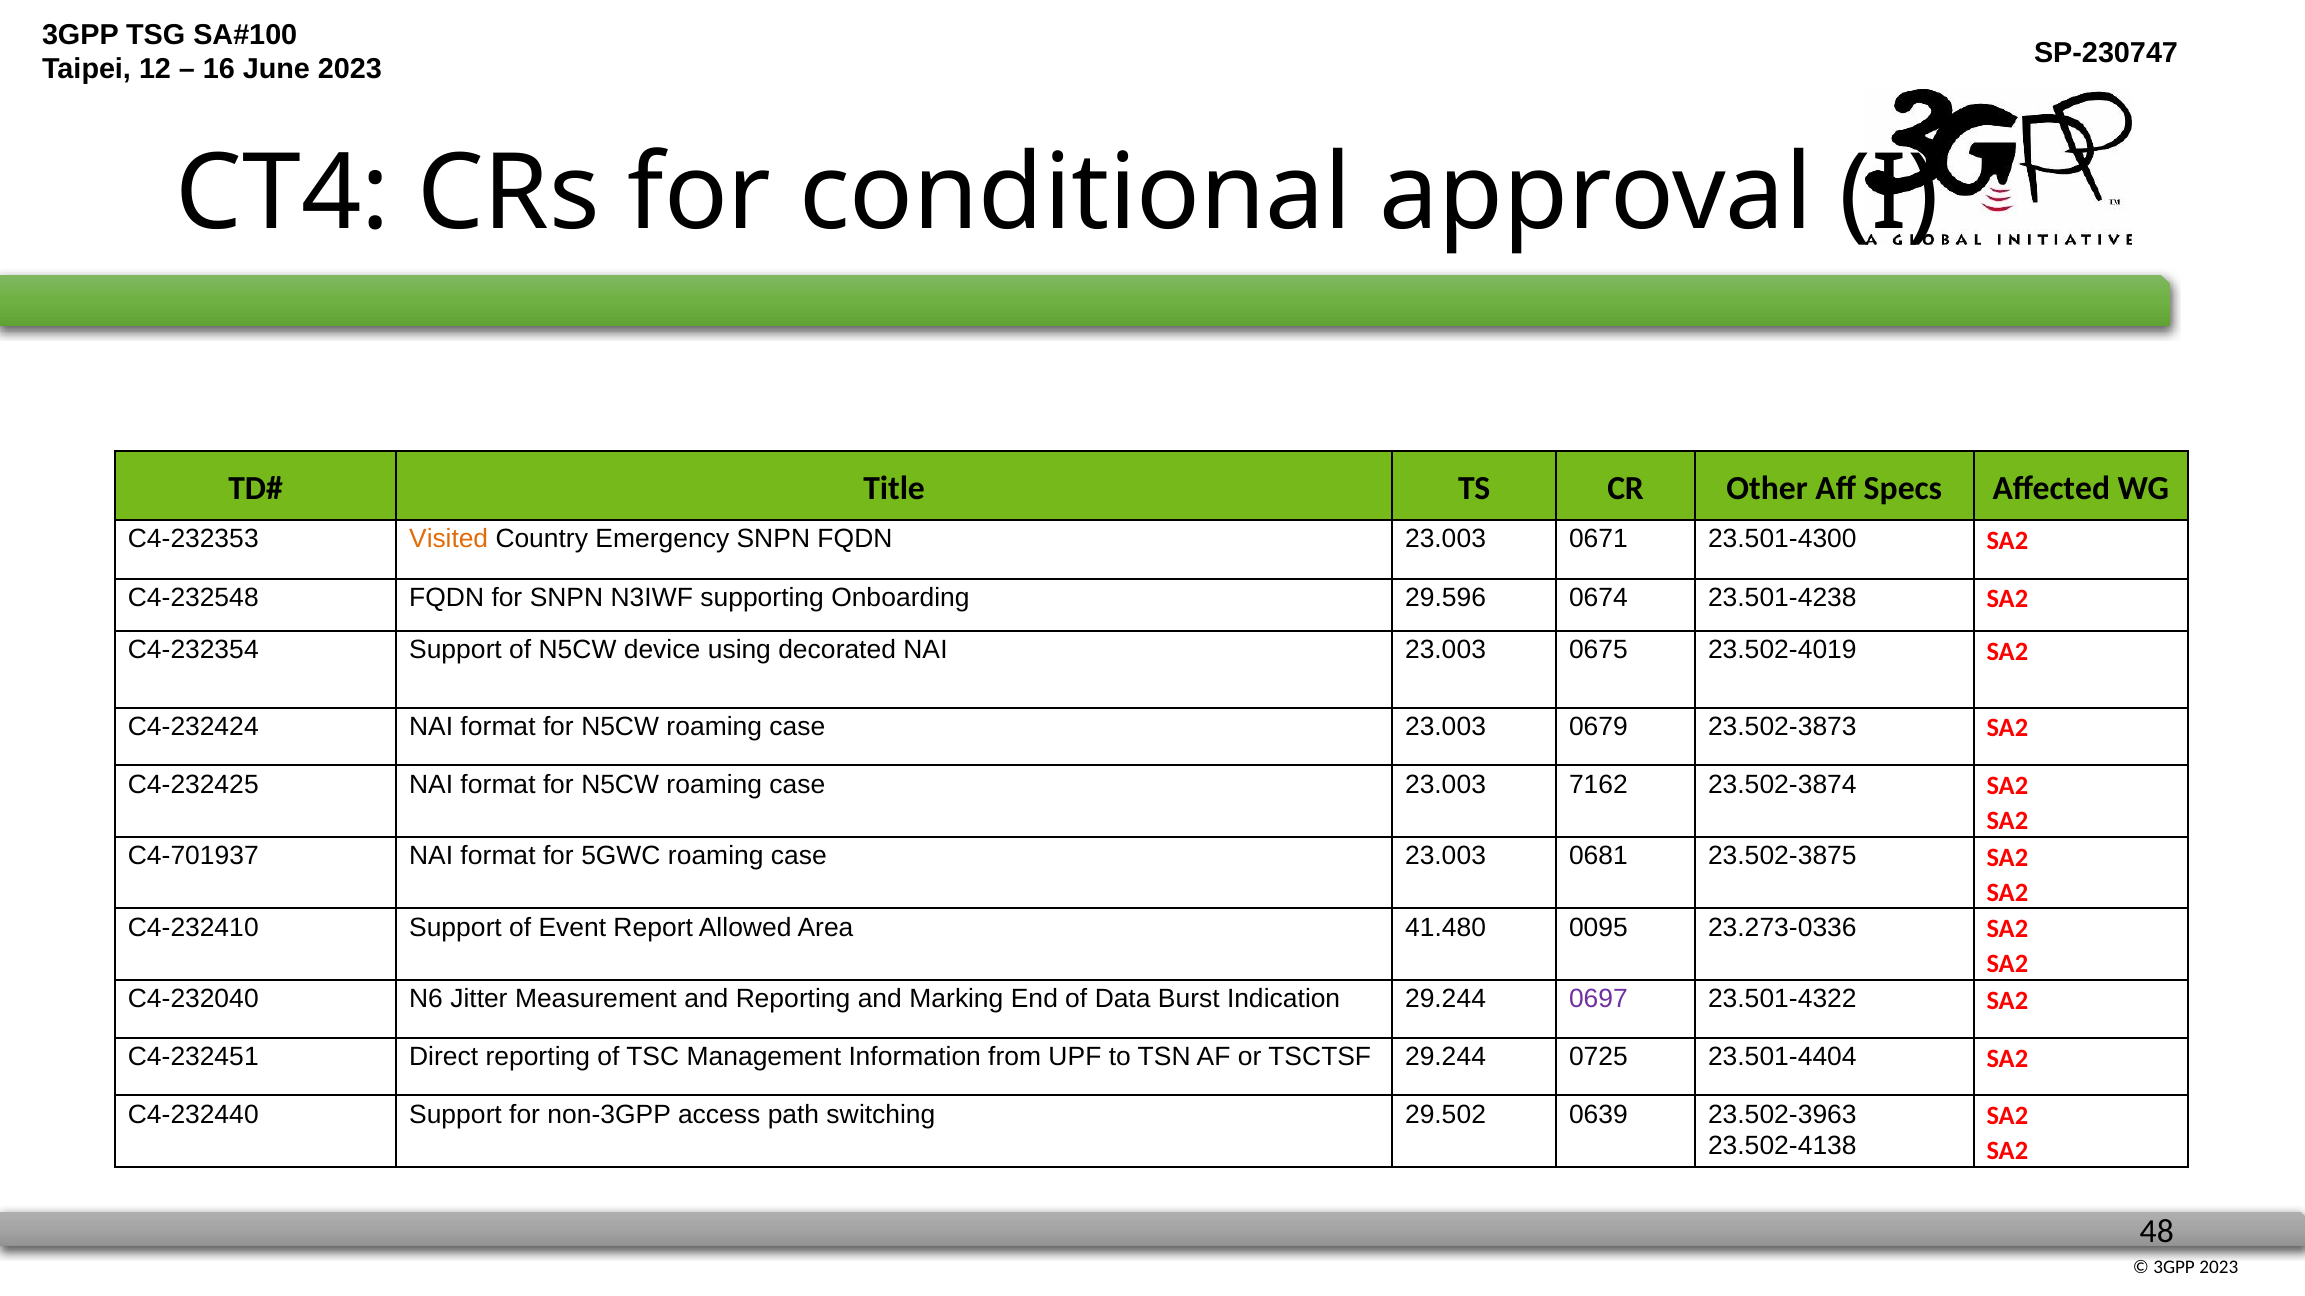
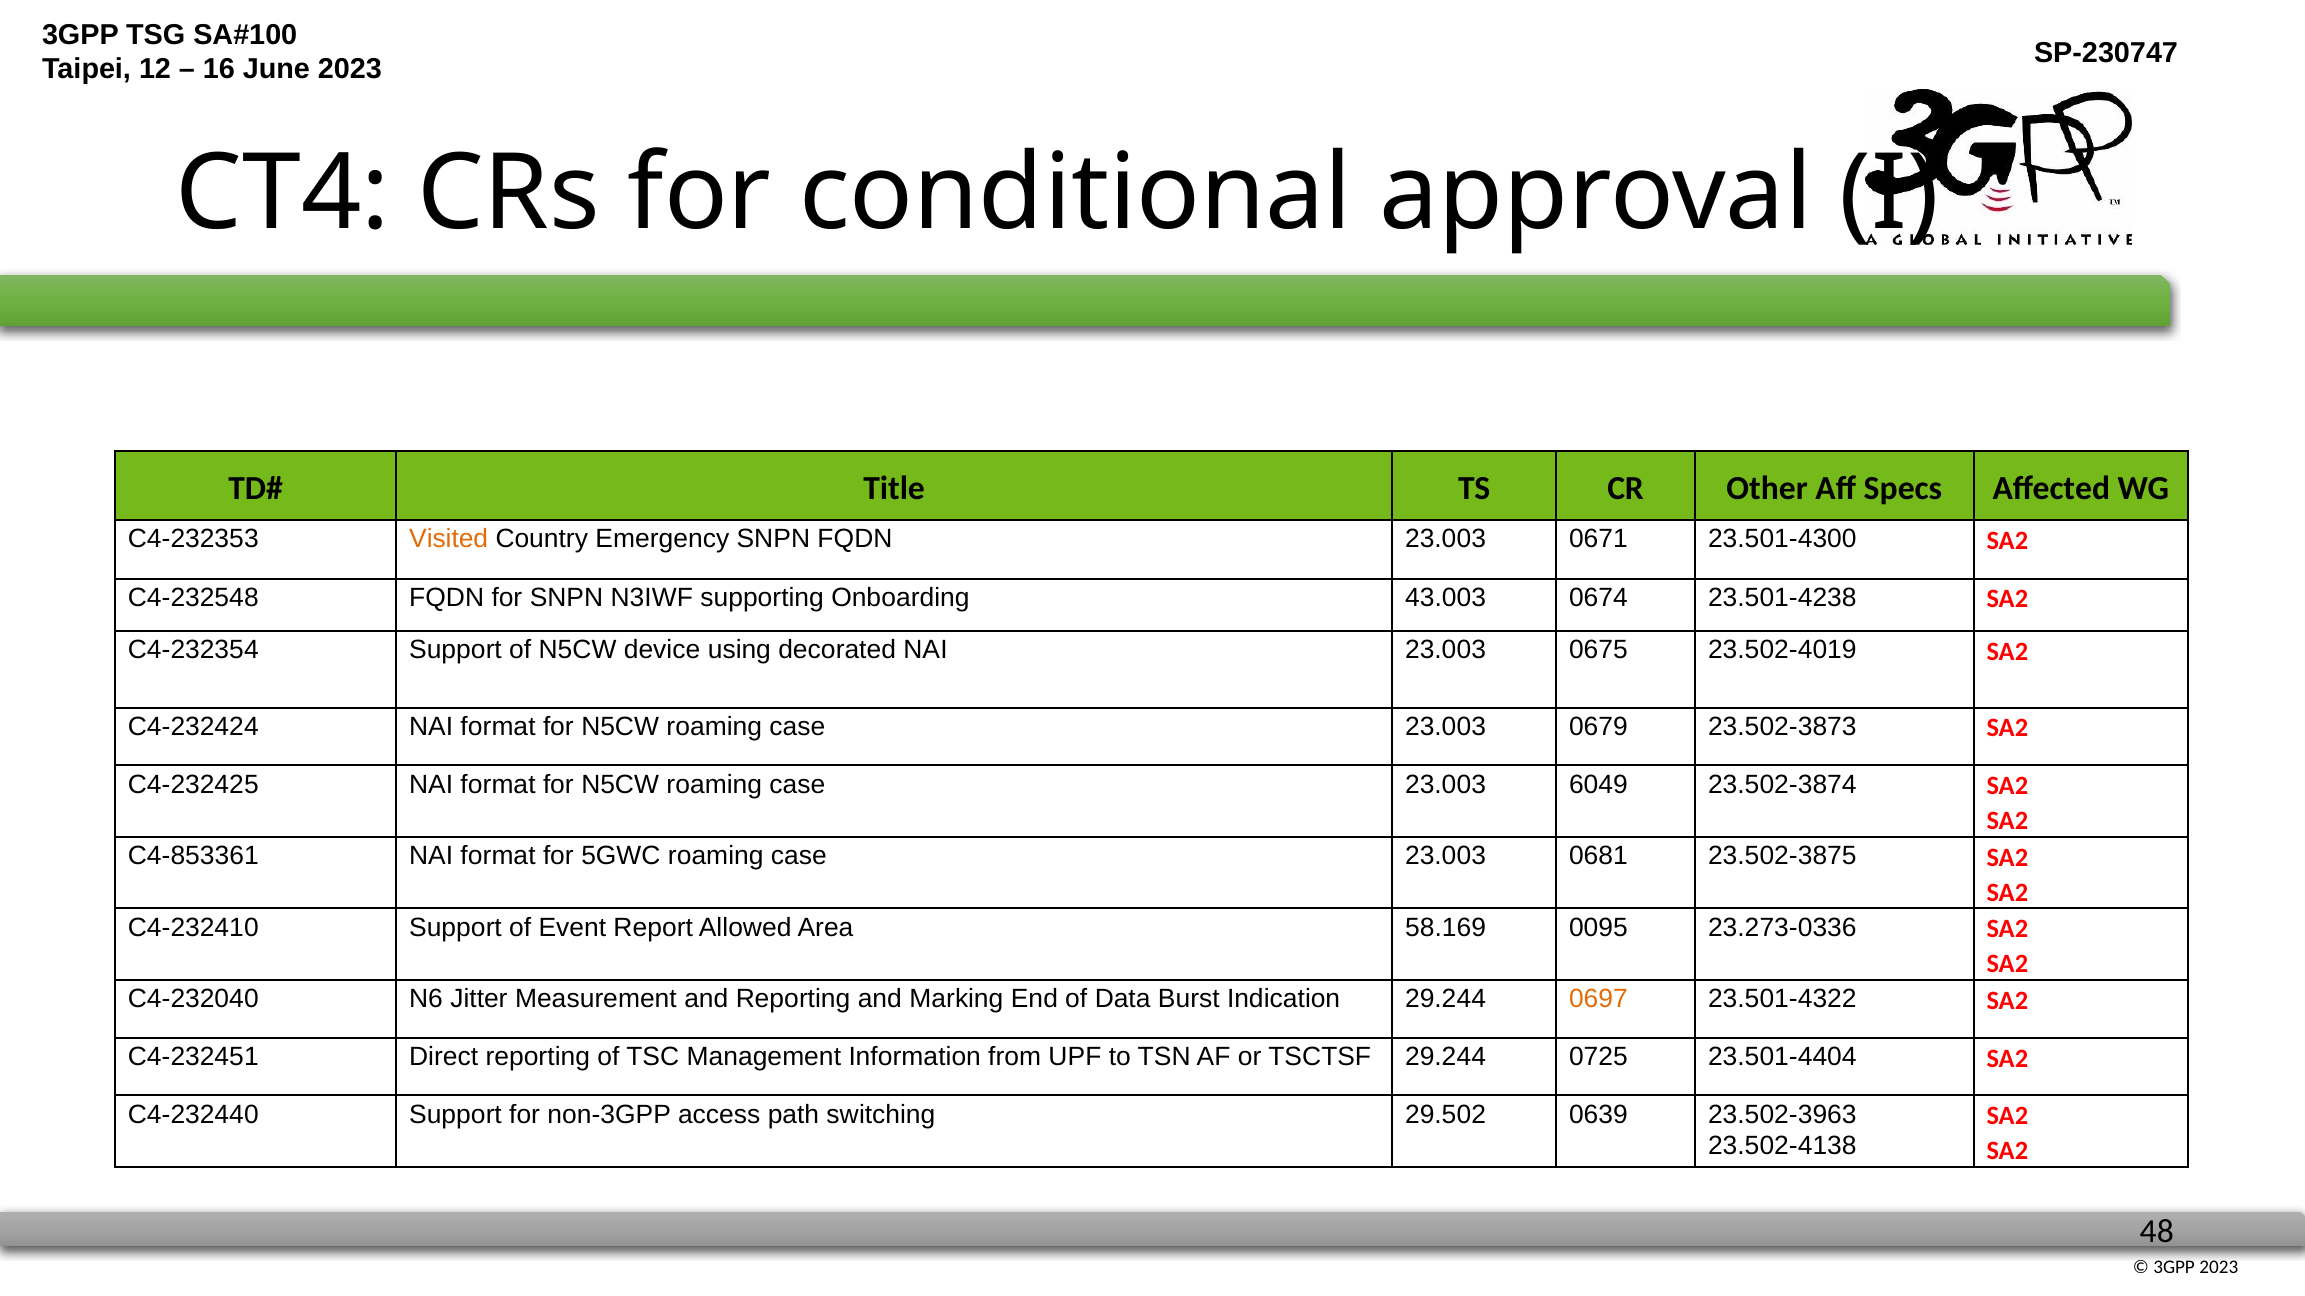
29.596: 29.596 -> 43.003
7162: 7162 -> 6049
C4-701937: C4-701937 -> C4-853361
41.480: 41.480 -> 58.169
0697 colour: purple -> orange
